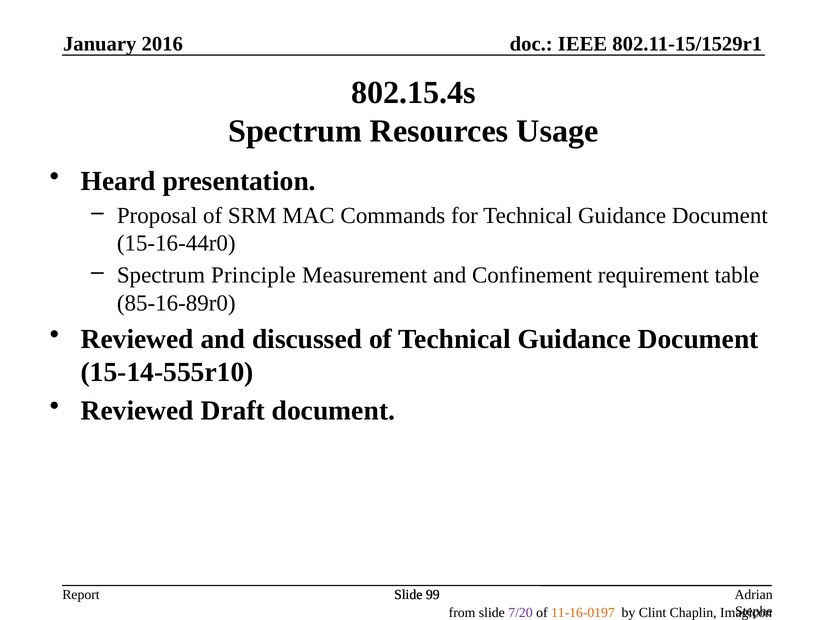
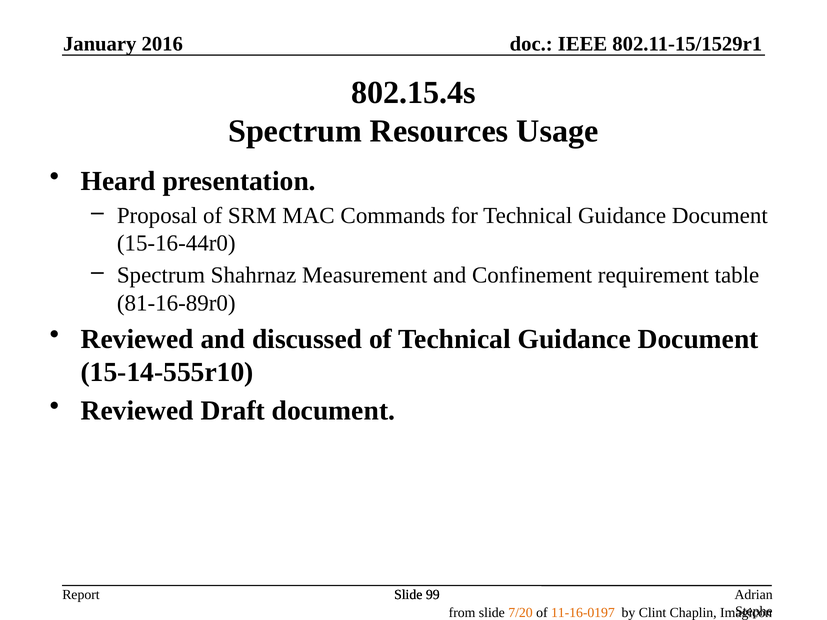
Principle: Principle -> Shahrnaz
85-16-89r0: 85-16-89r0 -> 81-16-89r0
7/20 colour: purple -> orange
